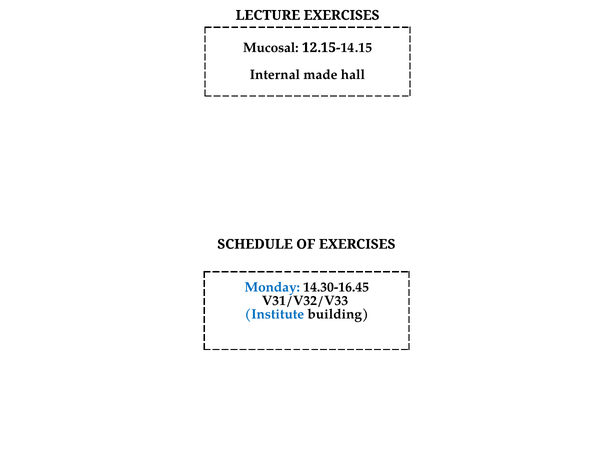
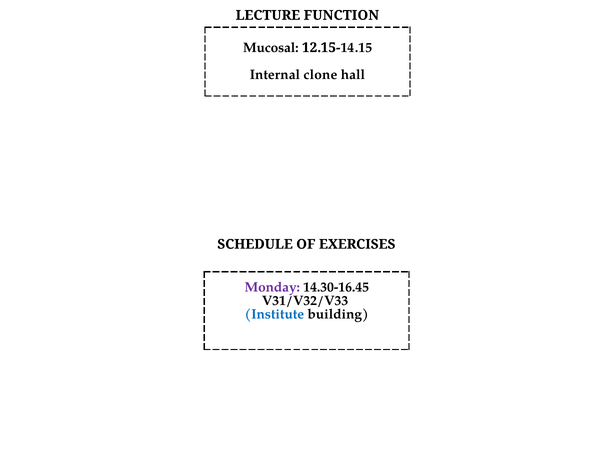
LECTURE EXERCISES: EXERCISES -> FUNCTION
made: made -> clone
Monday colour: blue -> purple
